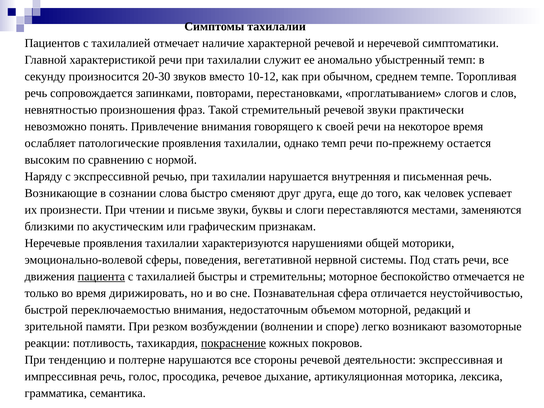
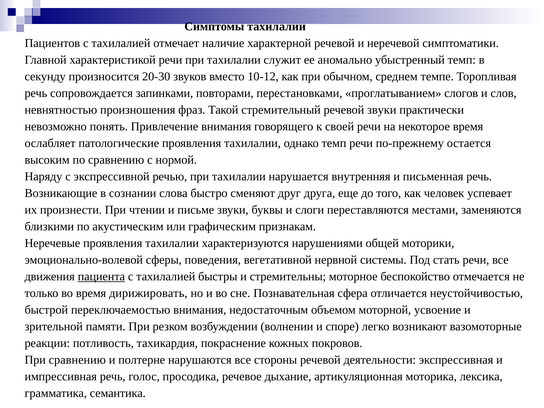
редакций: редакций -> усвоение
покраснение underline: present -> none
При тенденцию: тенденцию -> сравнению
